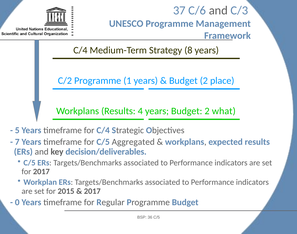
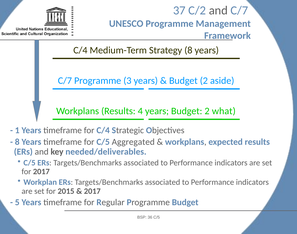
C/6: C/6 -> C/2
and C/3: C/3 -> C/7
C/2 at (65, 81): C/2 -> C/7
1: 1 -> 3
place: place -> aside
5: 5 -> 1
7 at (17, 142): 7 -> 8
decision/deliverables: decision/deliverables -> needed/deliverables
0: 0 -> 5
